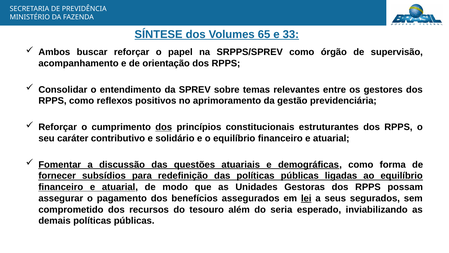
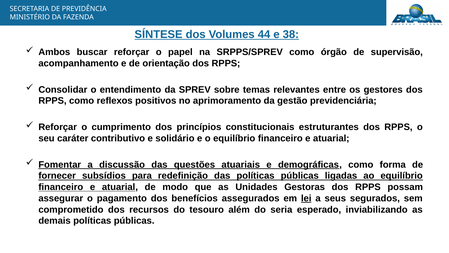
65: 65 -> 44
33: 33 -> 38
dos at (164, 127) underline: present -> none
